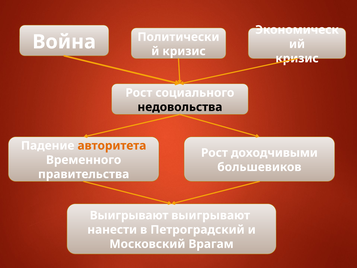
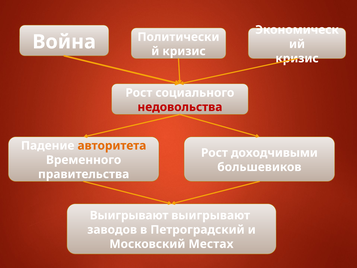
недовольства colour: black -> red
нанести: нанести -> заводов
Врагам: Врагам -> Местах
